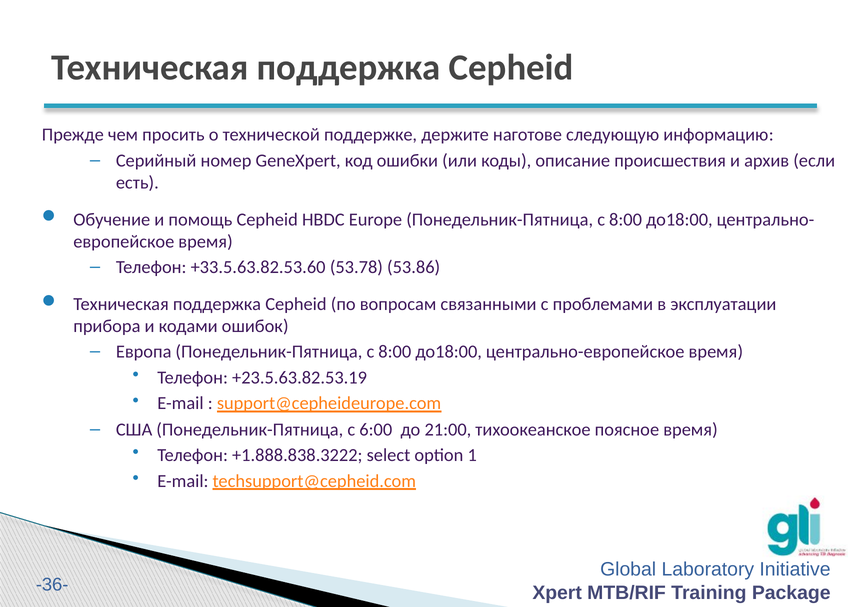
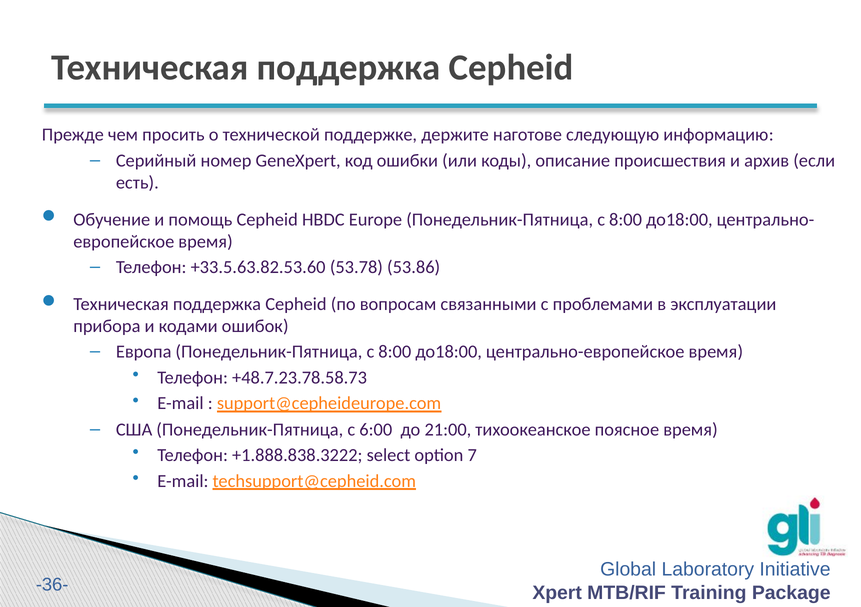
+23.5.63.82.53.19: +23.5.63.82.53.19 -> +48.7.23.78.58.73
1: 1 -> 7
